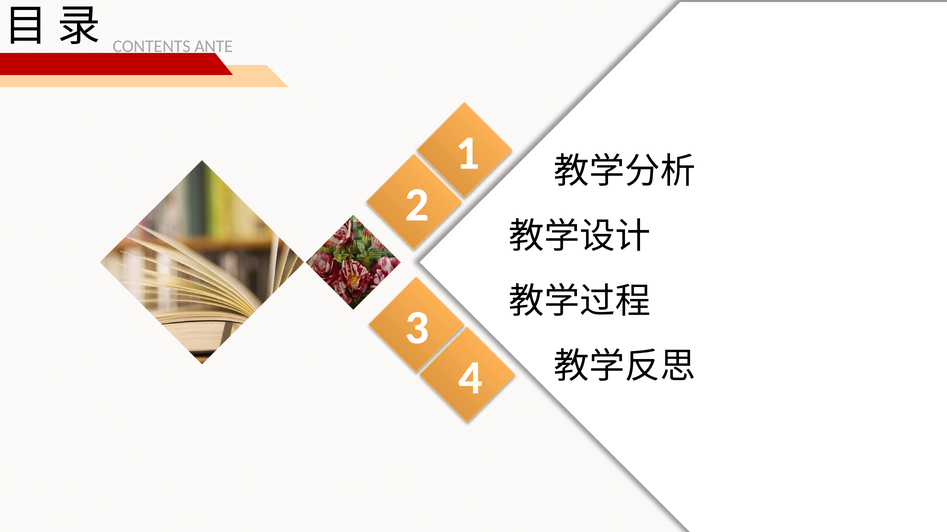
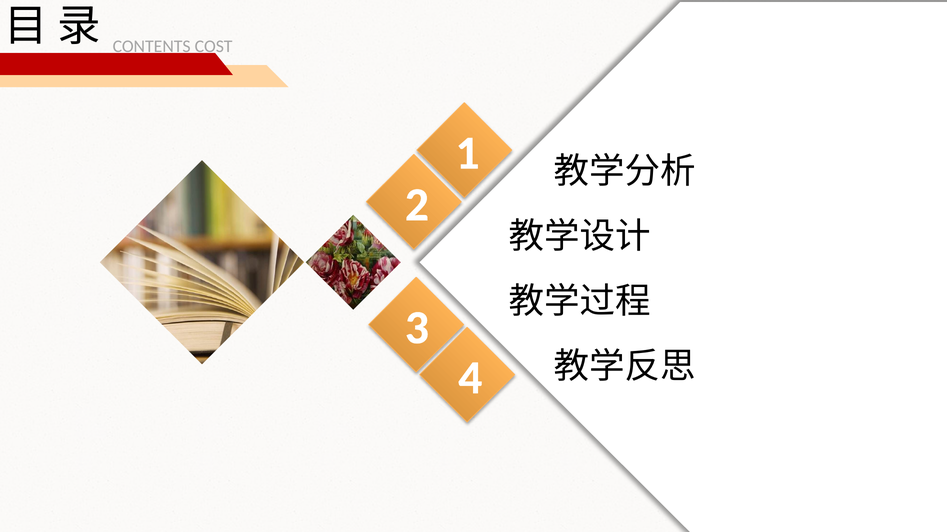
ANTE: ANTE -> COST
